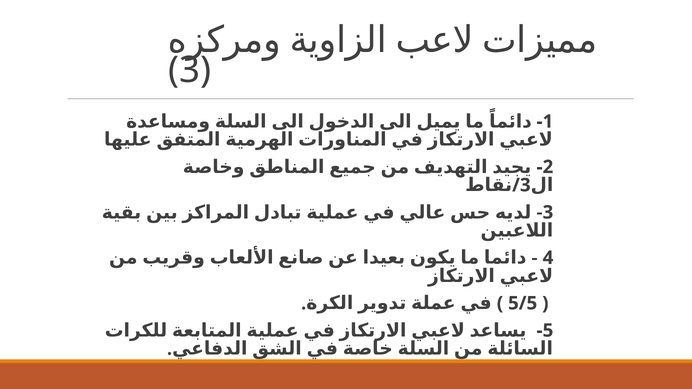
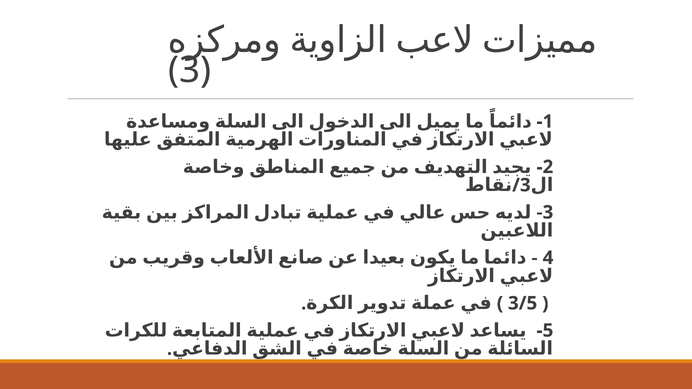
5/5: 5/5 -> 3/5
